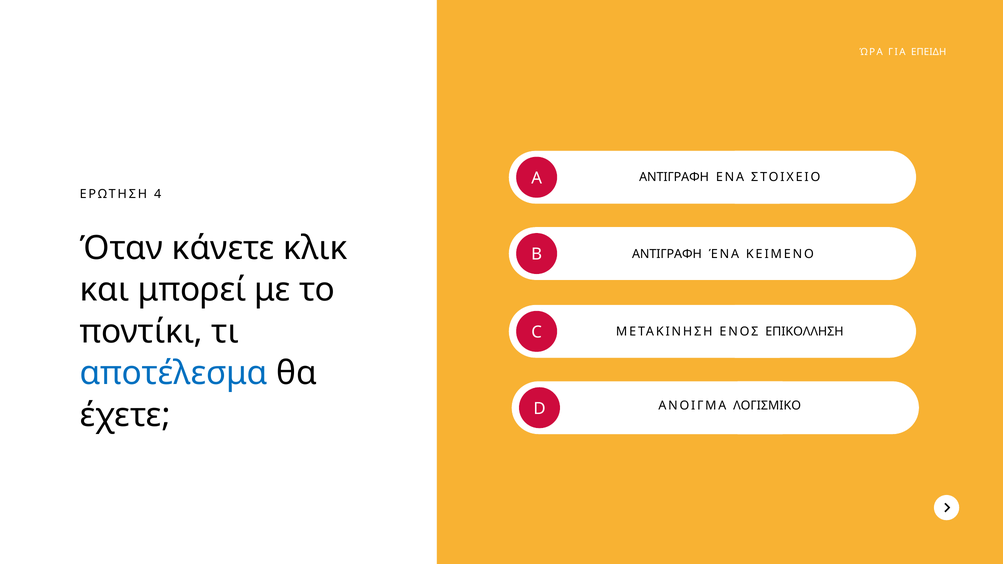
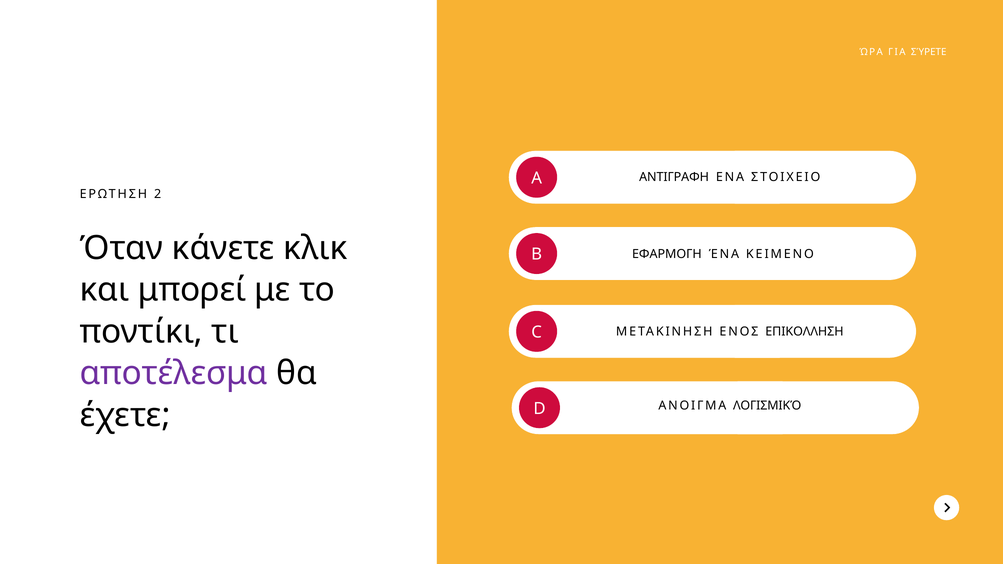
ΕΠΕΙΔΗ: ΕΠΕΙΔΗ -> ΣΎΡΕΤΕ
4: 4 -> 2
ΑΝΤΙΓΡΑΦΗ at (667, 254): ΑΝΤΙΓΡΑΦΗ -> ΕΦΑΡΜΟΓΗ
αποτέλεσμα colour: blue -> purple
ΛΟΓΙΣΜΙΚΟ: ΛΟΓΙΣΜΙΚΟ -> ΛΟΓΙΣΜΙΚΌ
